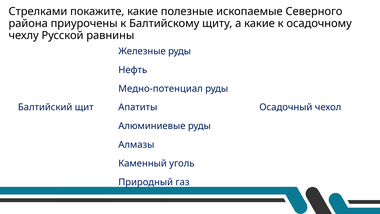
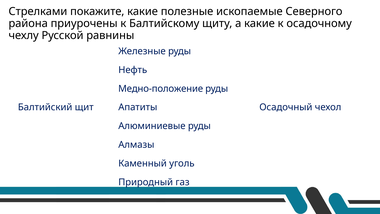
Медно-потенциал: Медно-потенциал -> Медно-положение
